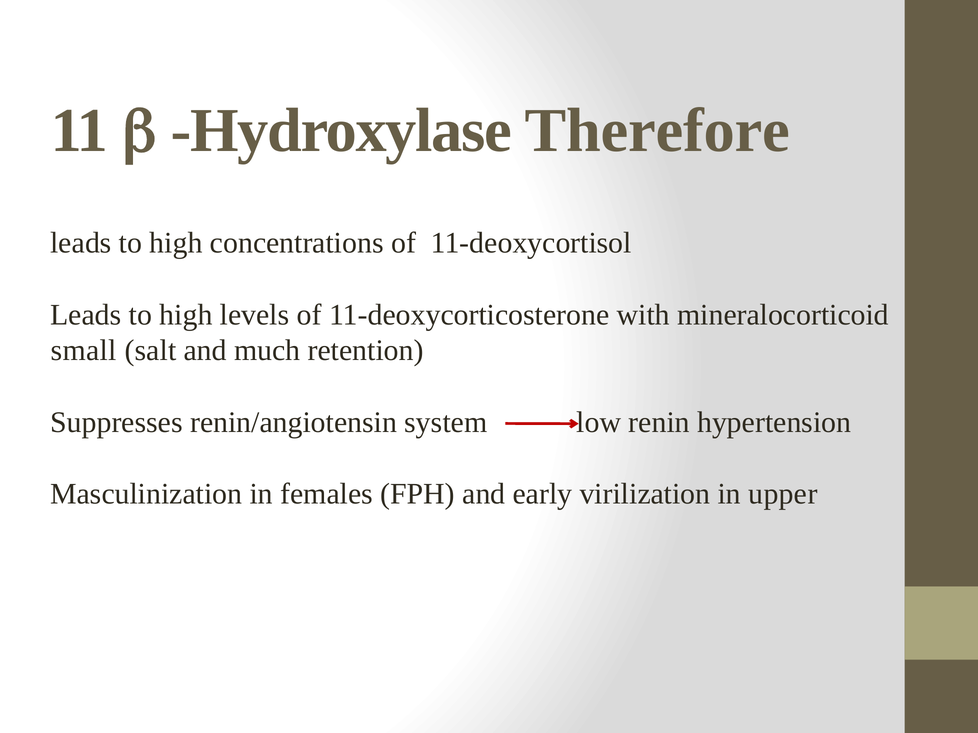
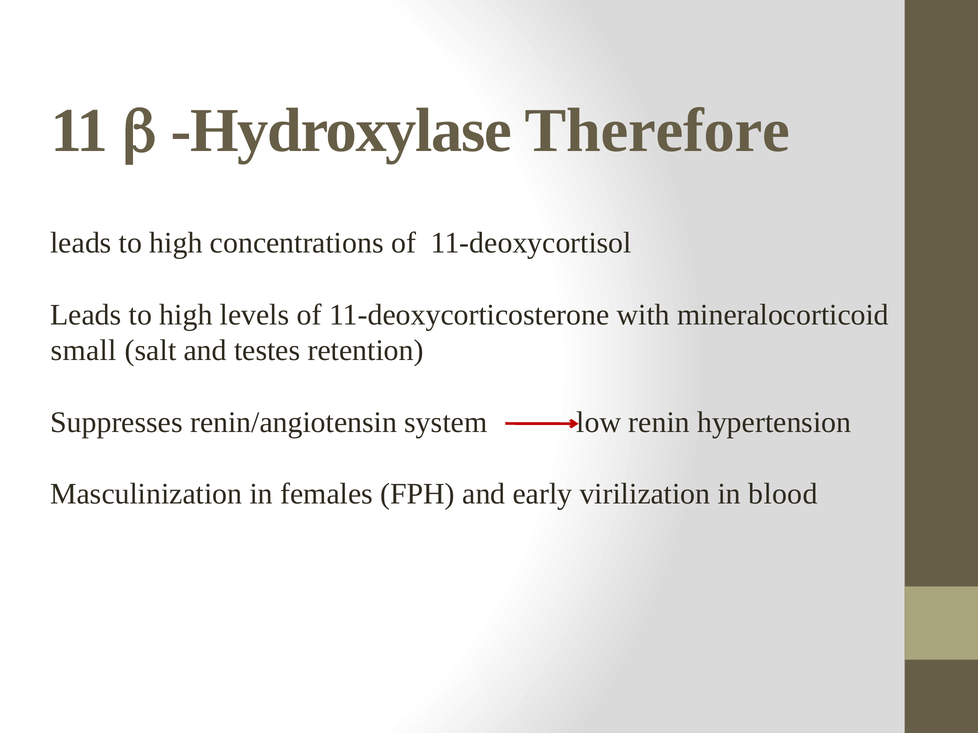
much: much -> testes
upper: upper -> blood
